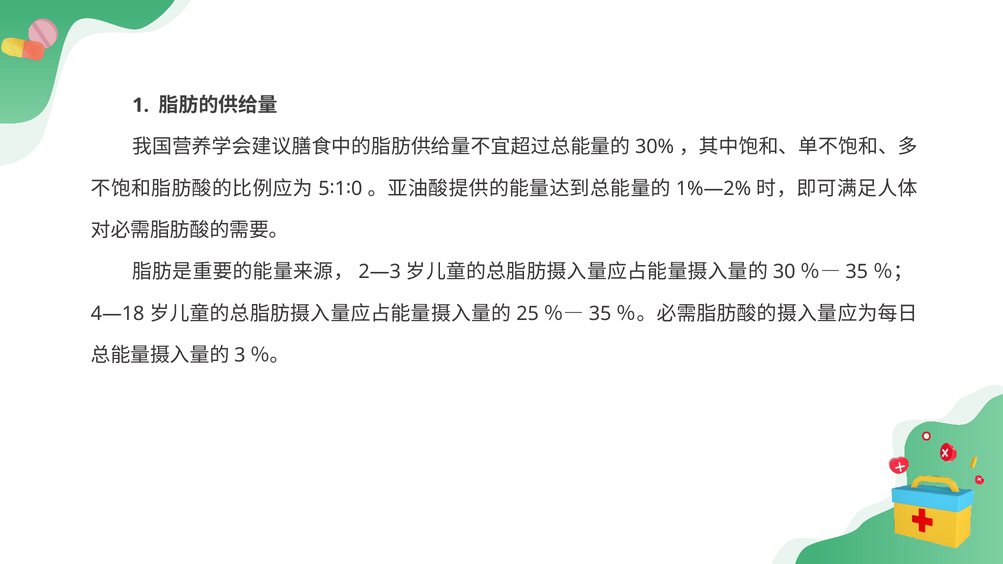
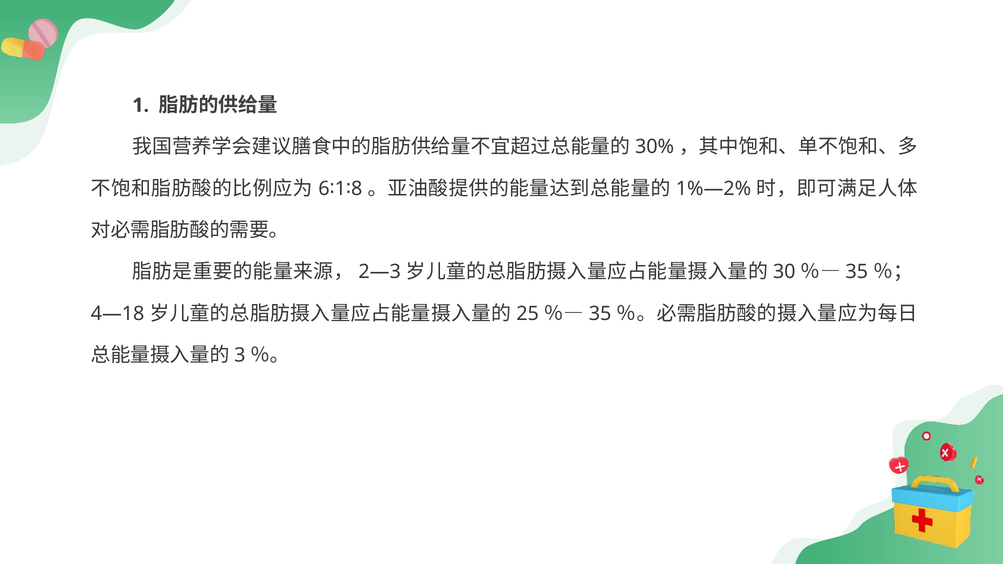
5: 5 -> 6
0: 0 -> 8
